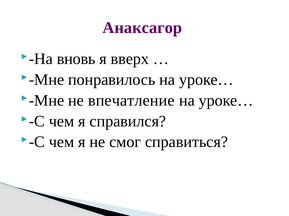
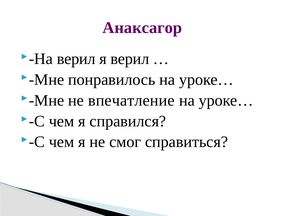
На вновь: вновь -> верил
я вверх: вверх -> верил
